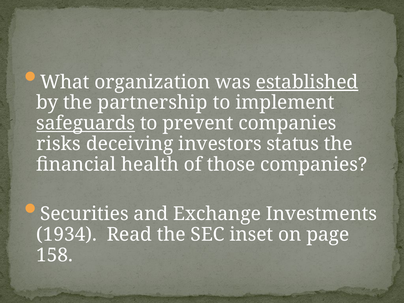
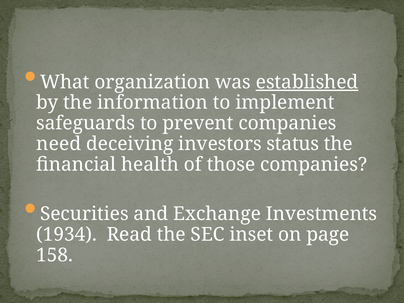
partnership: partnership -> information
safeguards underline: present -> none
risks: risks -> need
